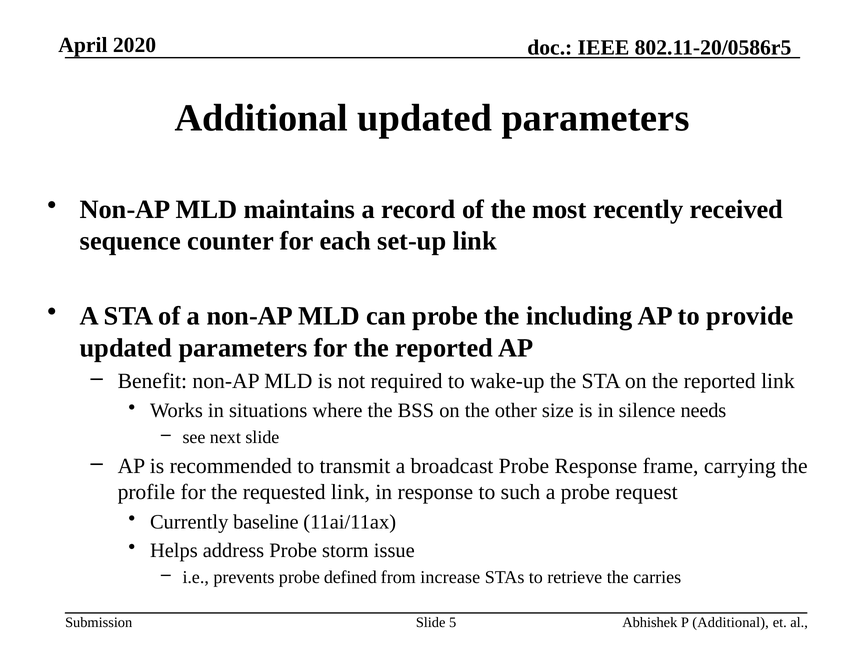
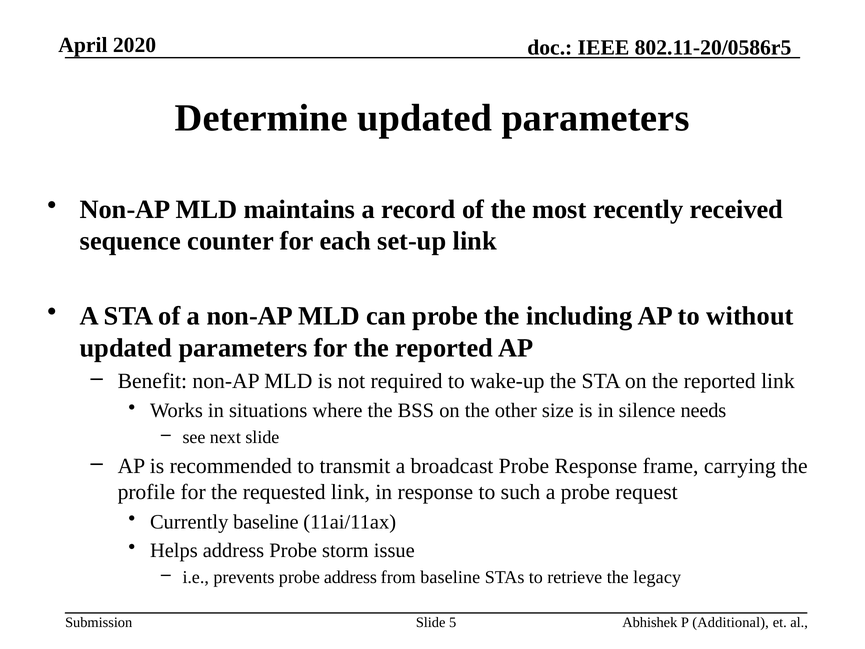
Additional at (261, 118): Additional -> Determine
provide: provide -> without
probe defined: defined -> address
from increase: increase -> baseline
carries: carries -> legacy
